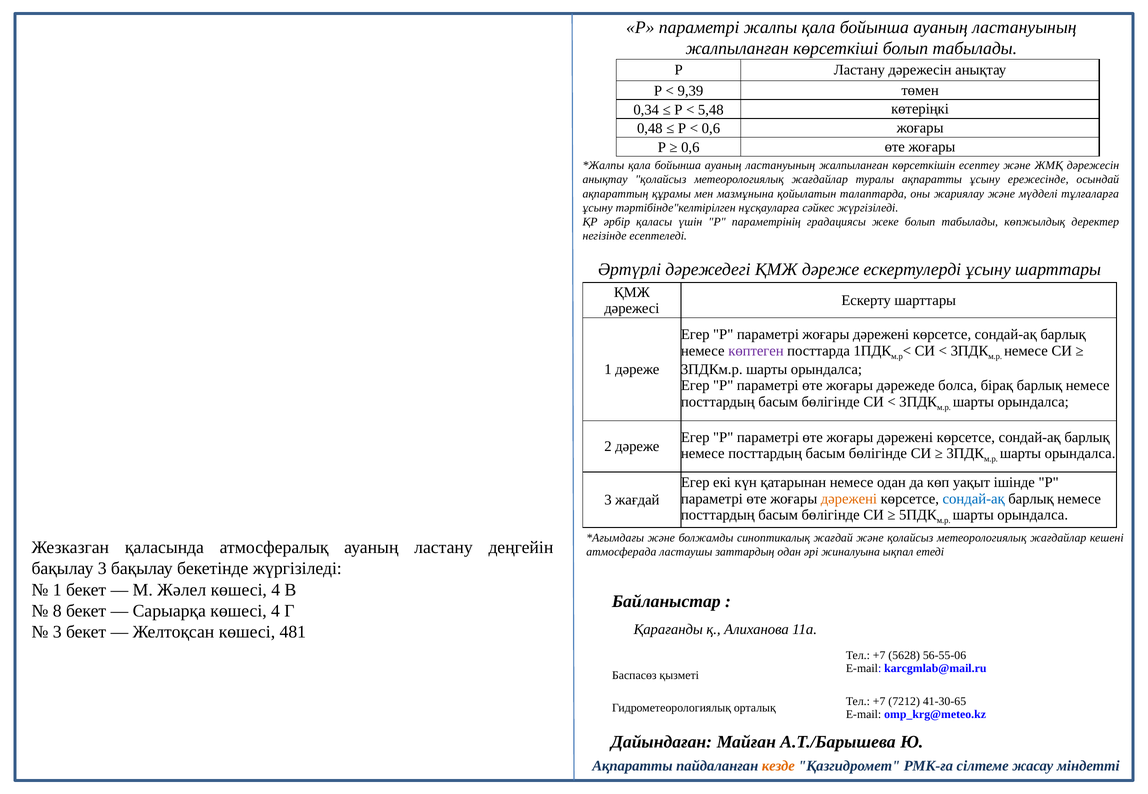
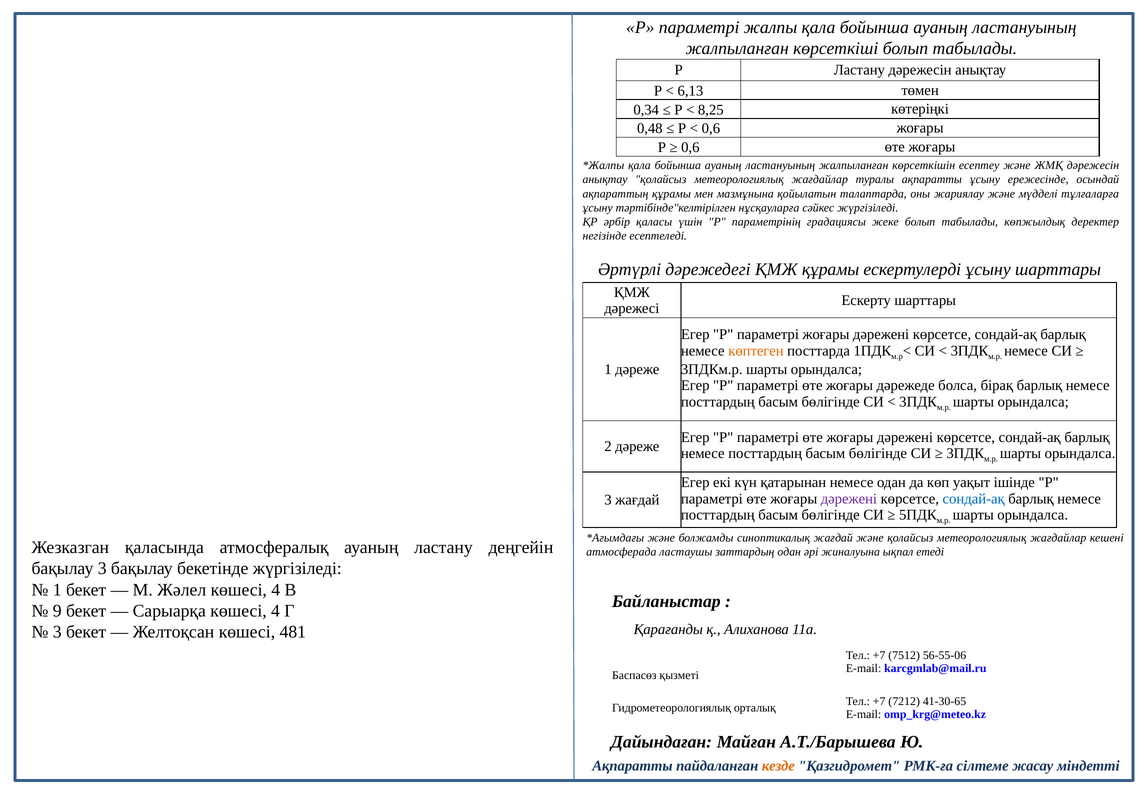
9,39: 9,39 -> 6,13
5,48: 5,48 -> 8,25
ҚМЖ дәреже: дәреже -> құрамы
көптеген colour: purple -> orange
дәрежені at (849, 499) colour: orange -> purple
8: 8 -> 9
5628: 5628 -> 7512
